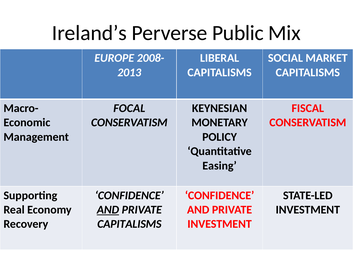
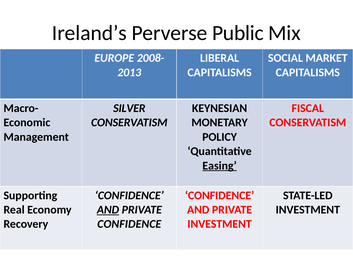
FOCAL: FOCAL -> SILVER
Easing underline: none -> present
CAPITALISMS at (129, 224): CAPITALISMS -> CONFIDENCE
